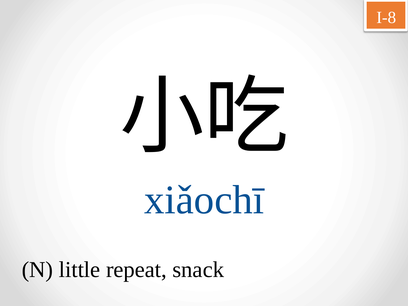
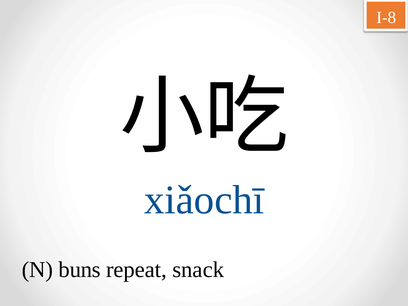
little: little -> buns
